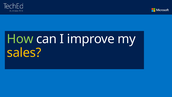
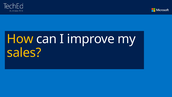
How colour: light green -> yellow
